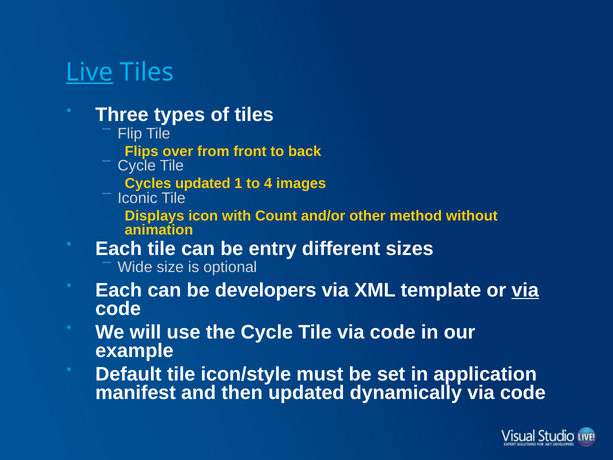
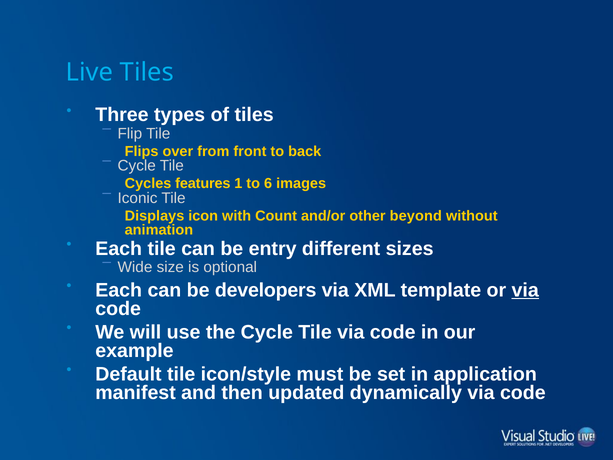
Live underline: present -> none
Cycles updated: updated -> features
4: 4 -> 6
method: method -> beyond
